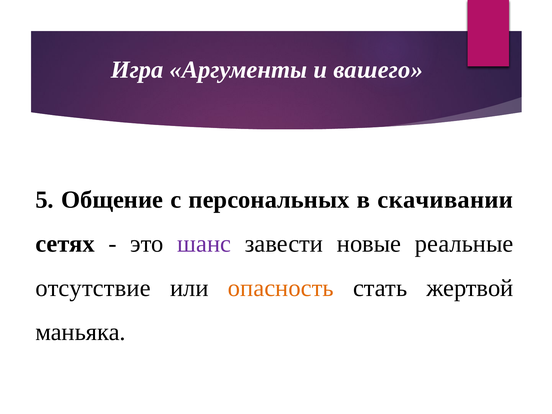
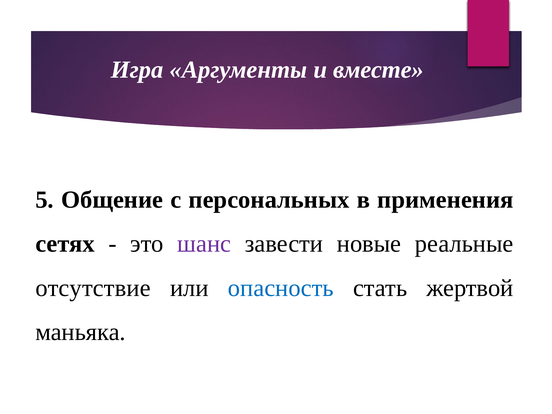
вашего: вашего -> вместе
скачивании: скачивании -> применения
опасность colour: orange -> blue
